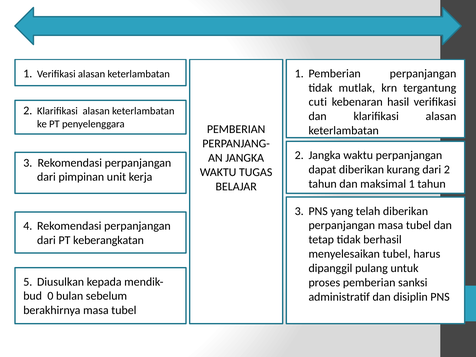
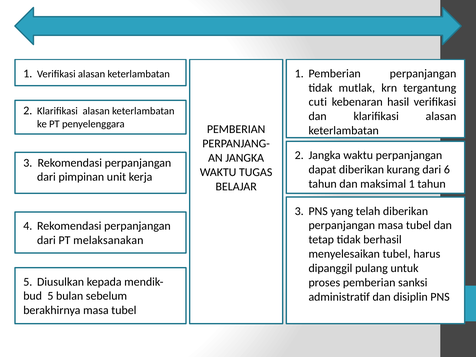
dari 2: 2 -> 6
keberangkatan: keberangkatan -> melaksanakan
bud 0: 0 -> 5
